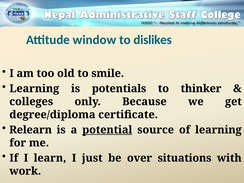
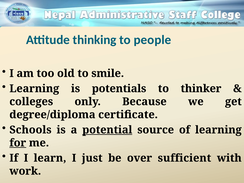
window: window -> thinking
dislikes: dislikes -> people
Relearn: Relearn -> Schools
for underline: none -> present
situations: situations -> sufficient
